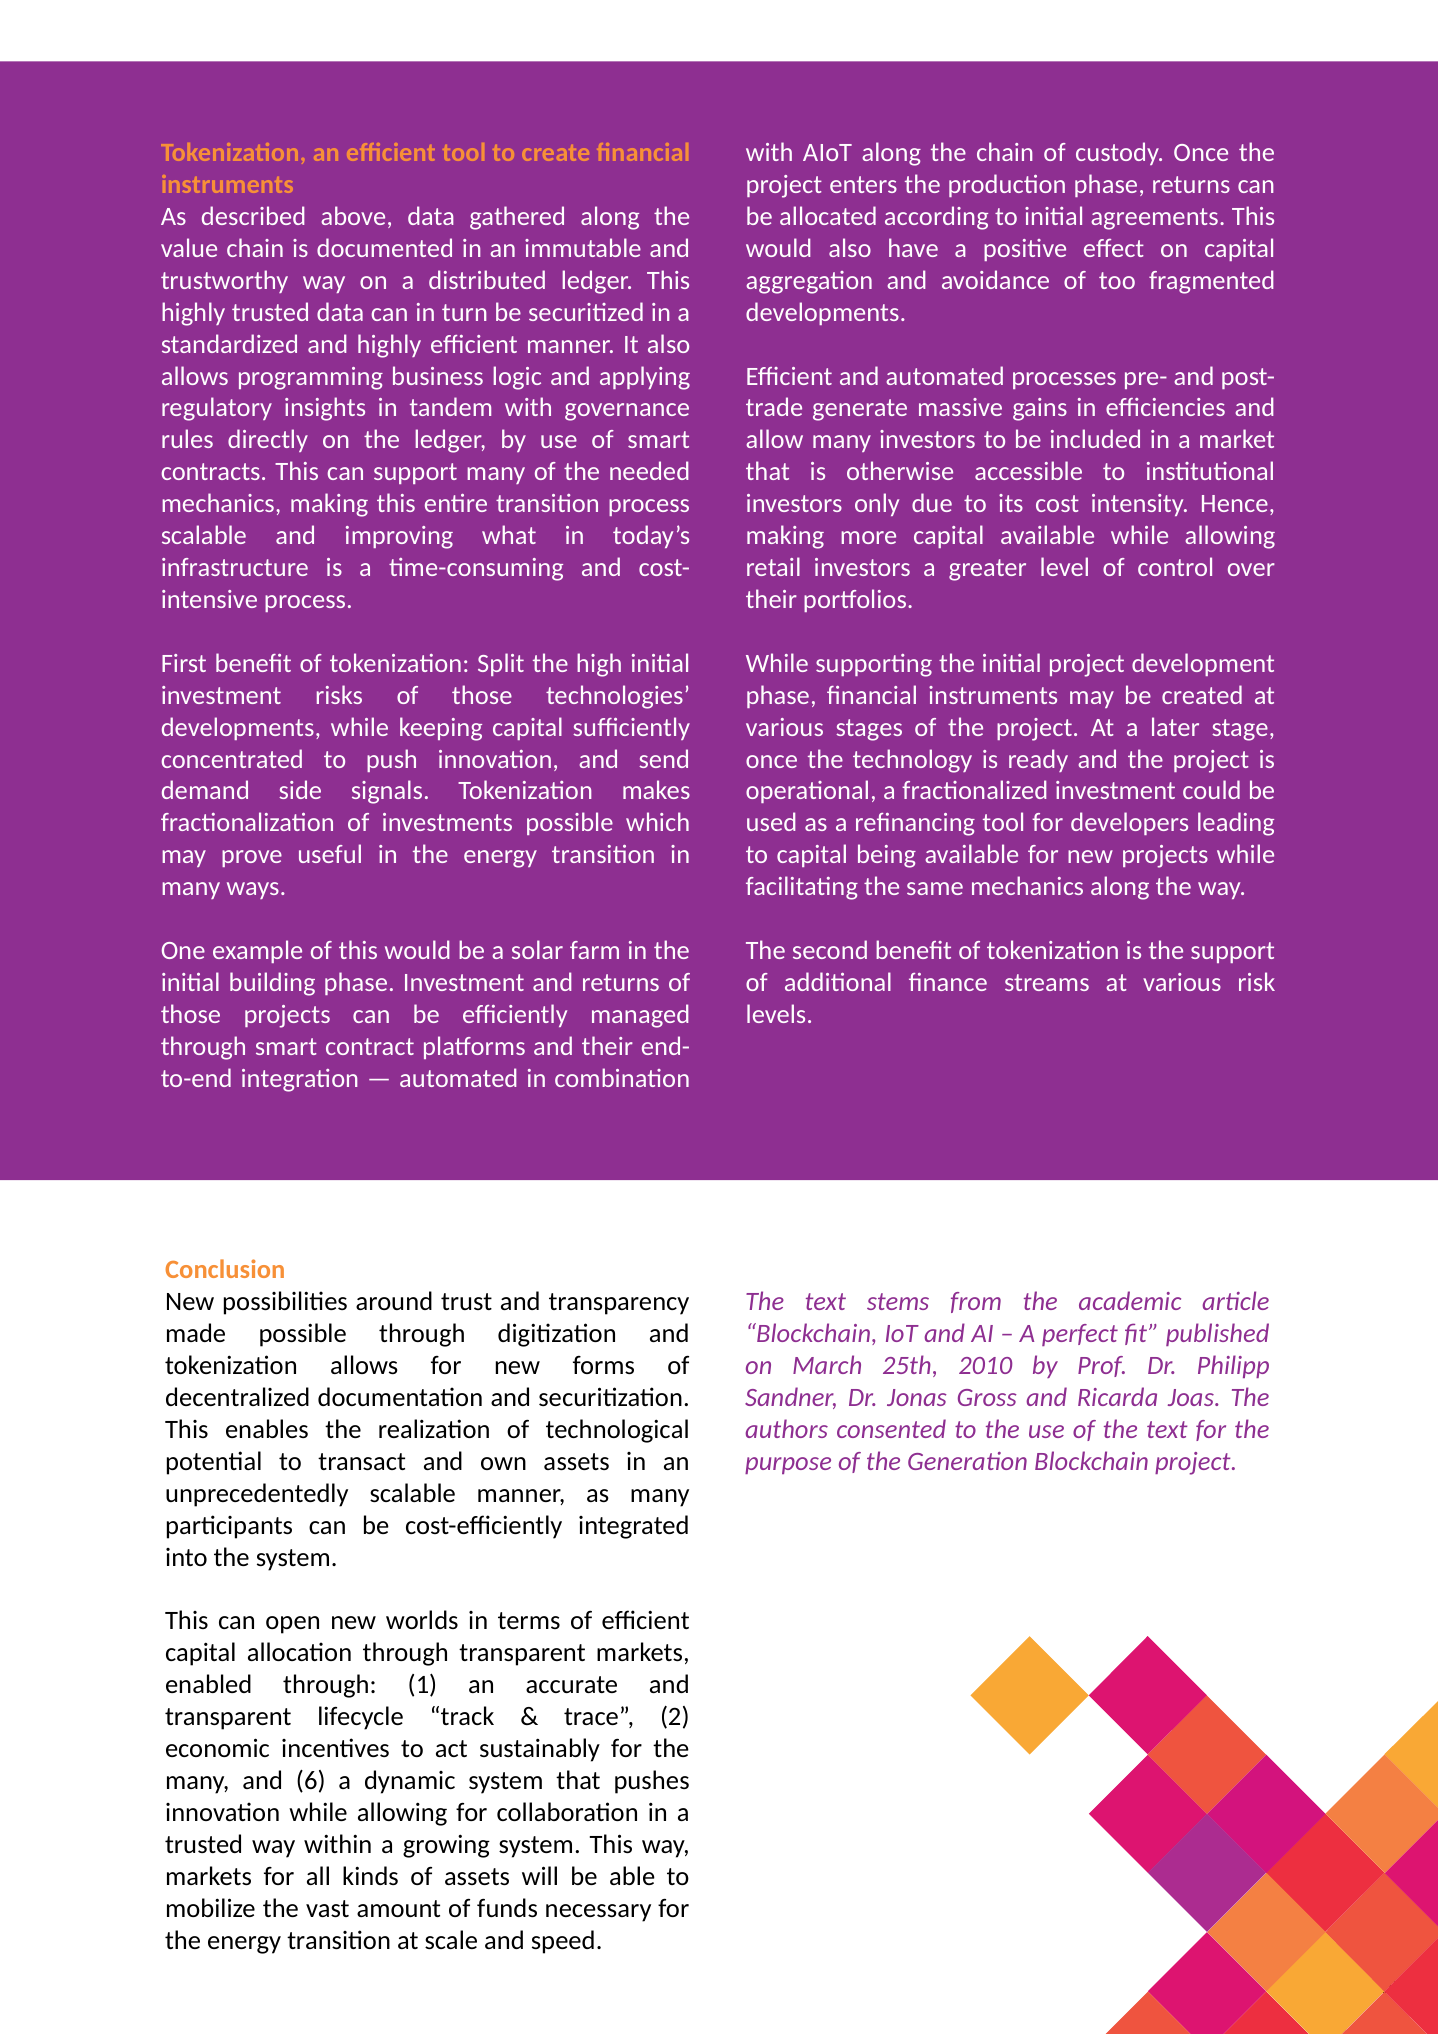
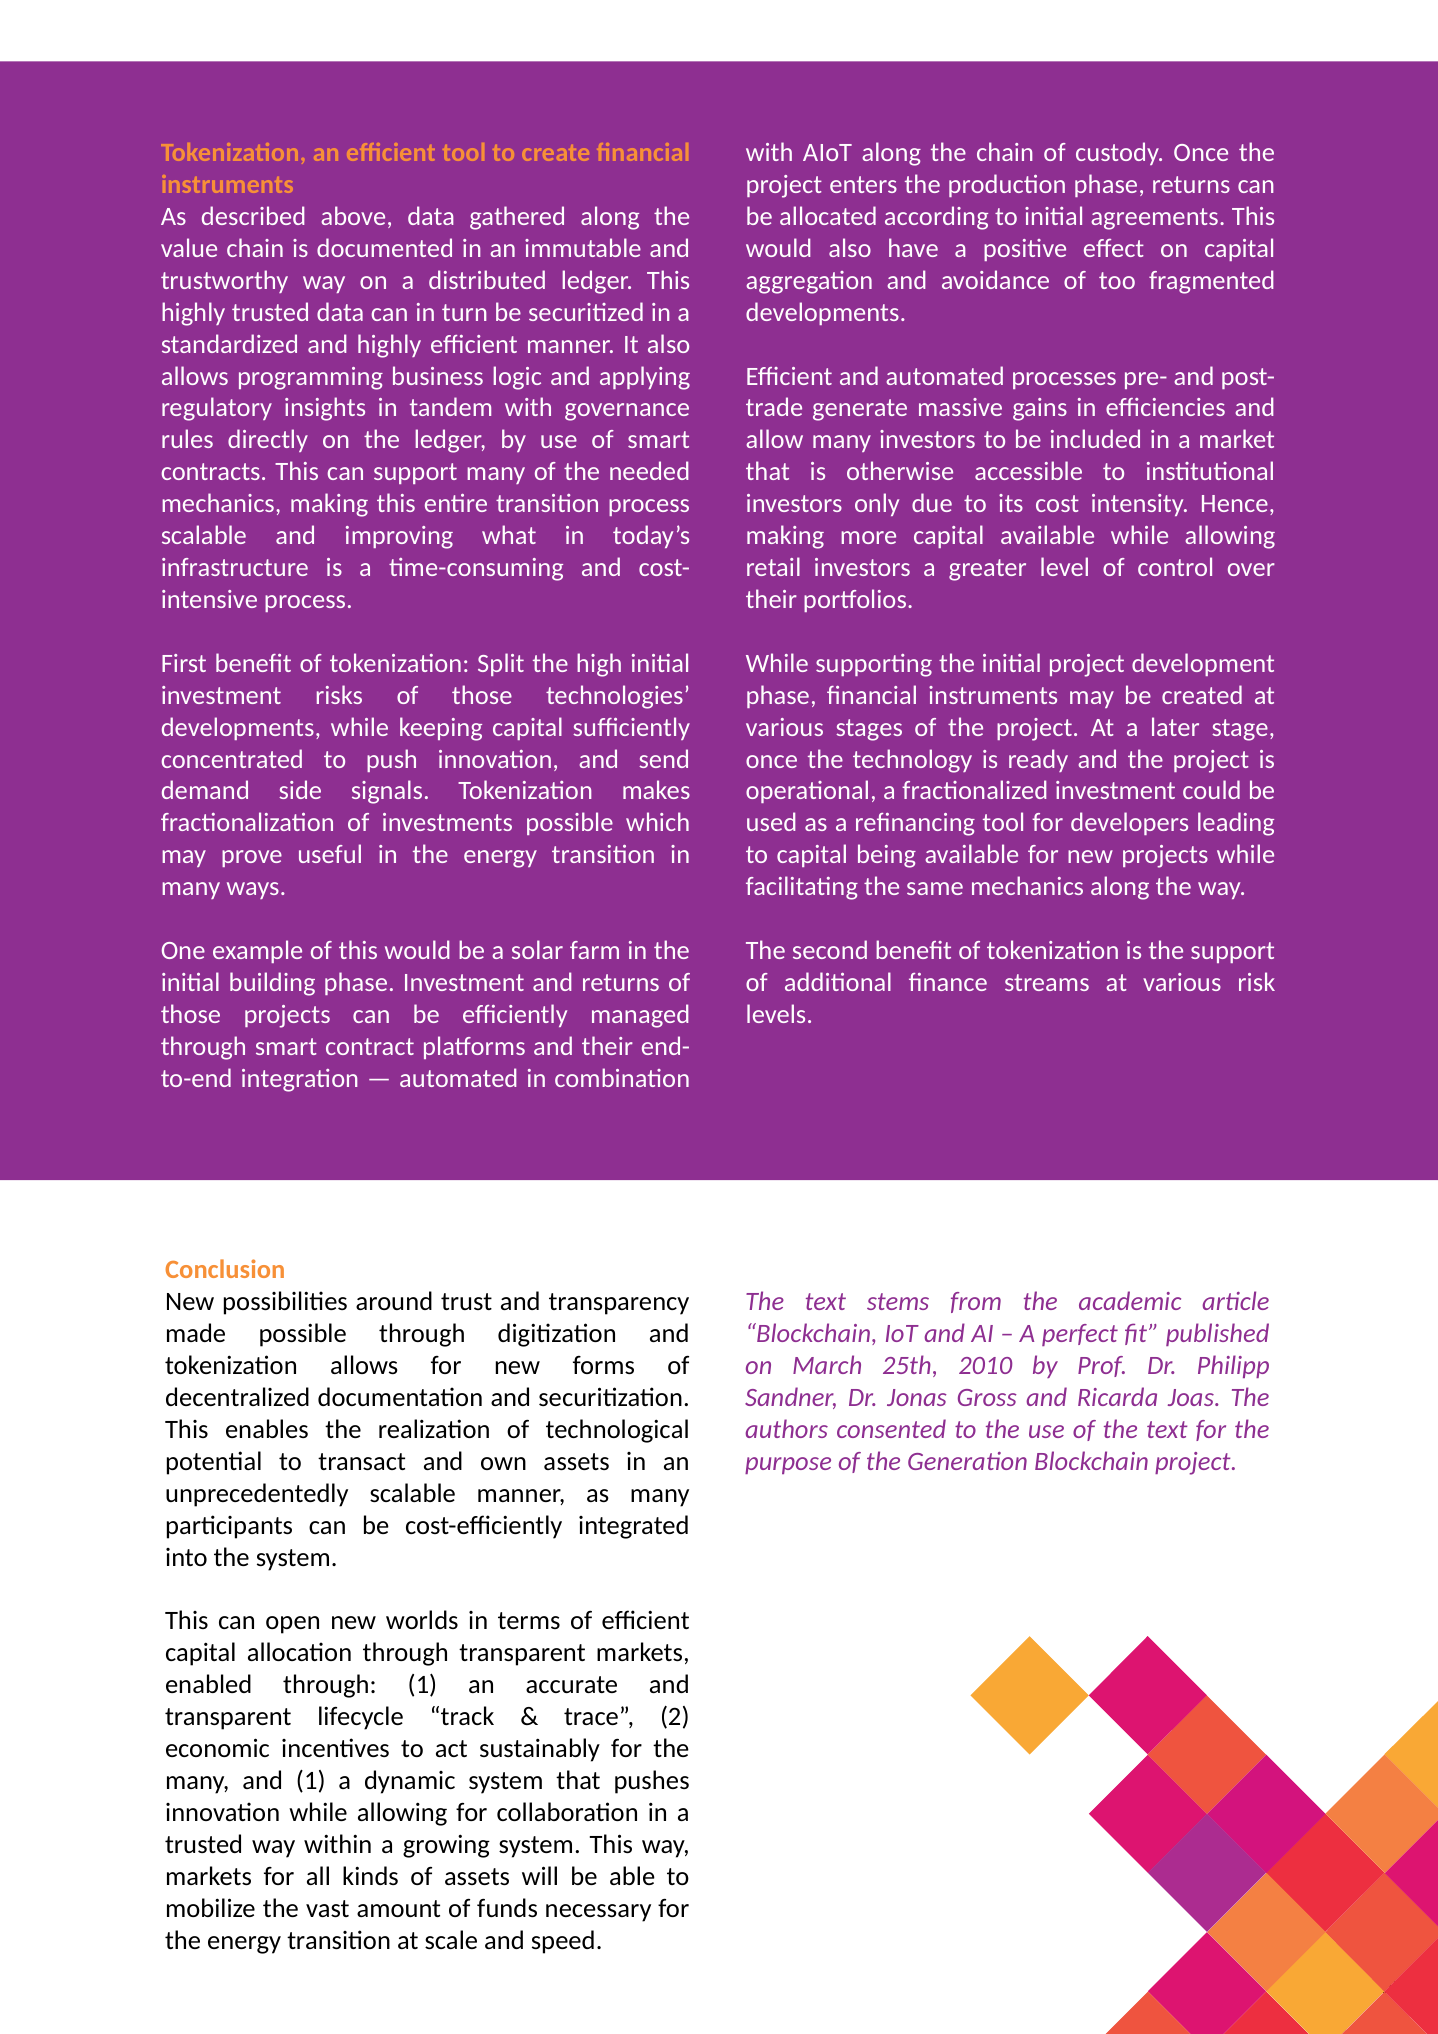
and 6: 6 -> 1
